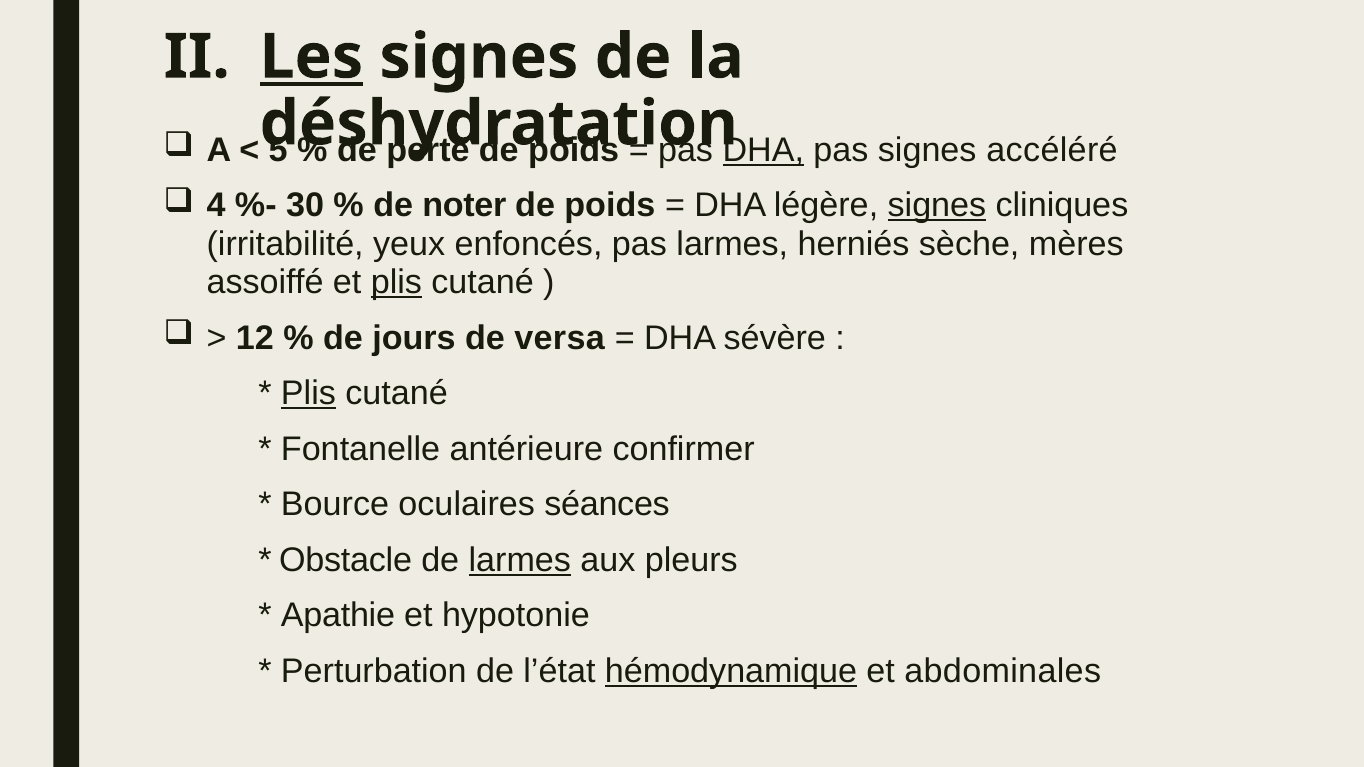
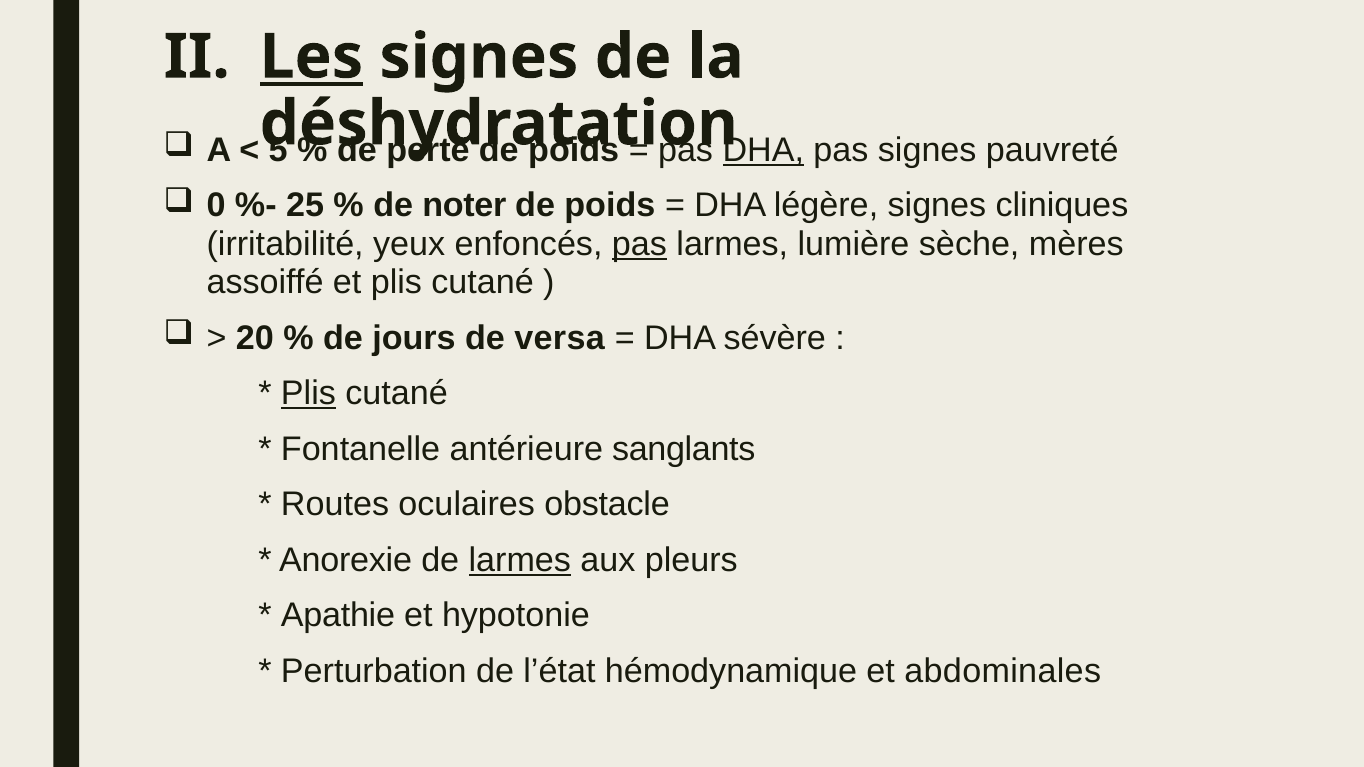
accéléré: accéléré -> pauvreté
4: 4 -> 0
30: 30 -> 25
signes at (937, 206) underline: present -> none
pas at (639, 244) underline: none -> present
herniés: herniés -> lumière
plis at (396, 282) underline: present -> none
12: 12 -> 20
confirmer: confirmer -> sanglants
Bource: Bource -> Routes
séances: séances -> obstacle
Obstacle: Obstacle -> Anorexie
hémodynamique underline: present -> none
